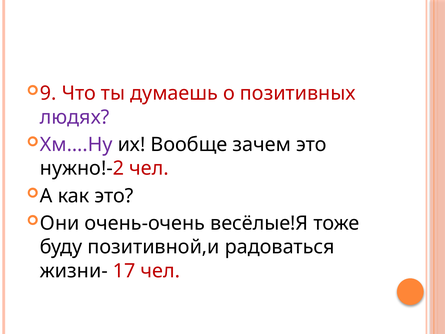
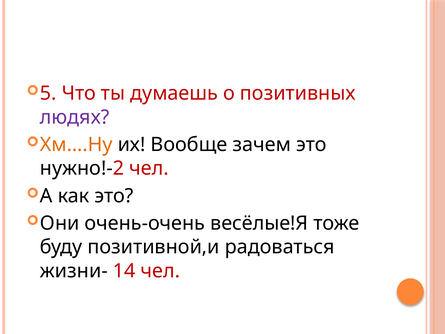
9: 9 -> 5
Хм….Ну colour: purple -> orange
17: 17 -> 14
